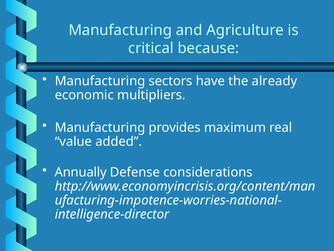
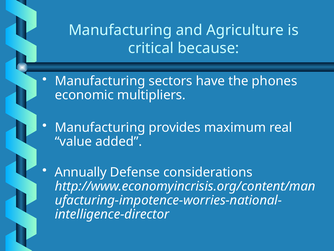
already: already -> phones
